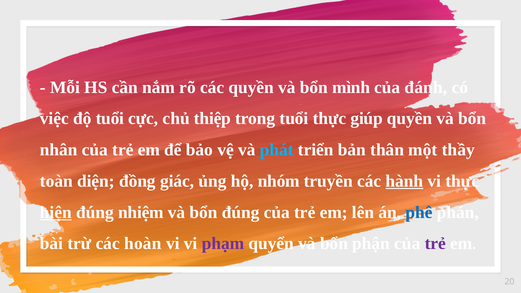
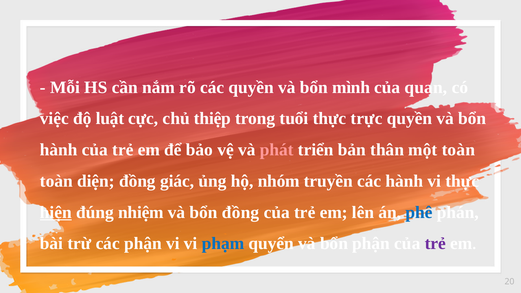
đánh: đánh -> quan
độ tuổi: tuổi -> luật
giúp: giúp -> trực
nhân at (59, 150): nhân -> hành
phát colour: light blue -> pink
một thầy: thầy -> toàn
hành at (404, 181) underline: present -> none
bổn đúng: đúng -> đồng
các hoàn: hoàn -> phận
phạm colour: purple -> blue
